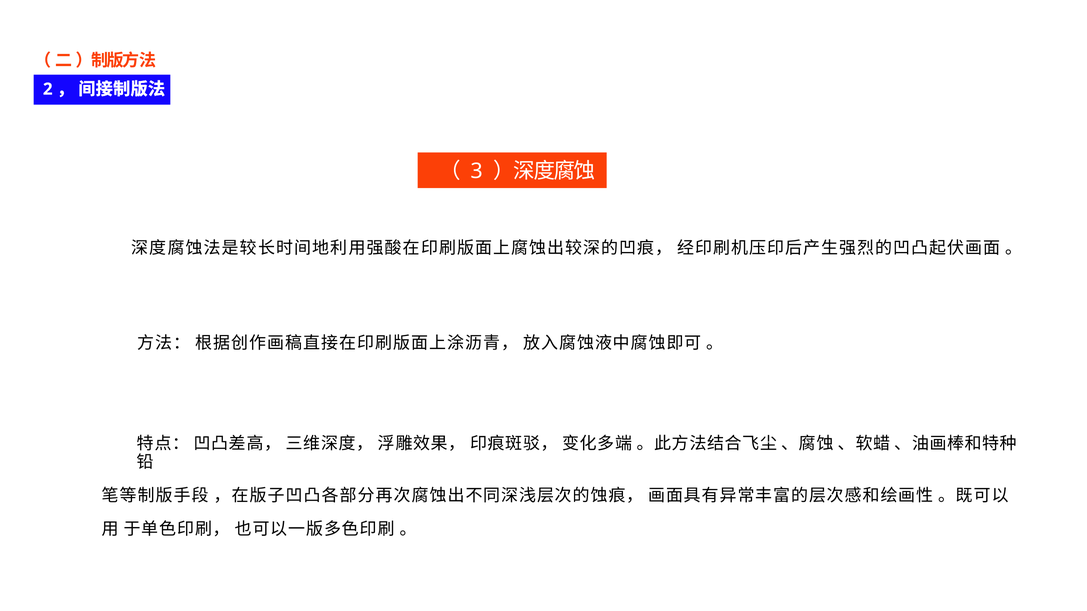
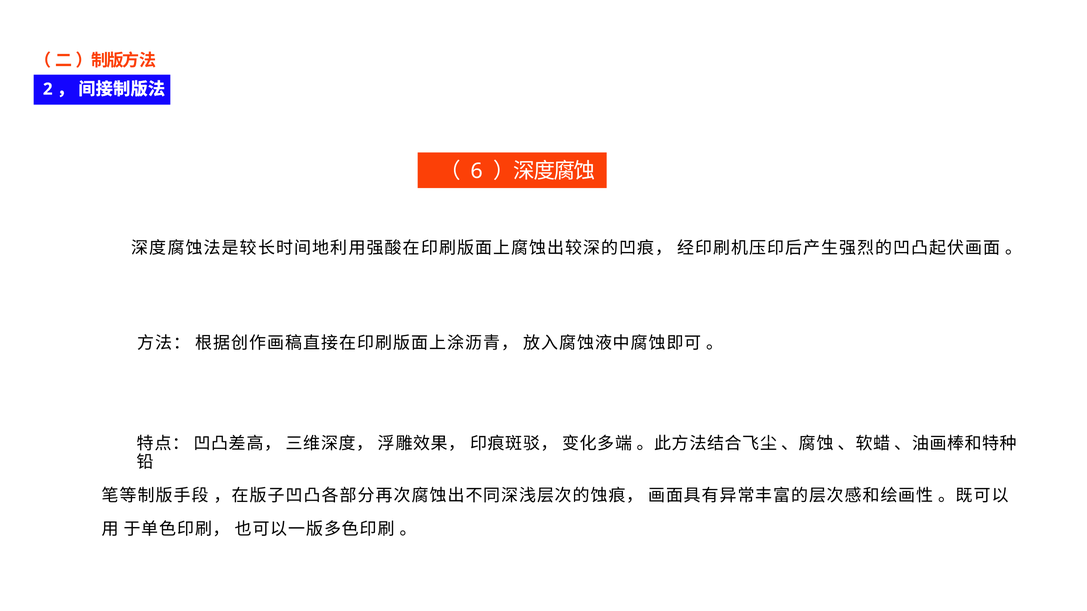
3: 3 -> 6
